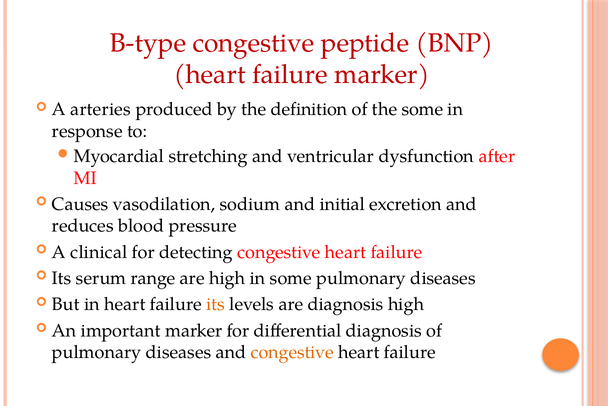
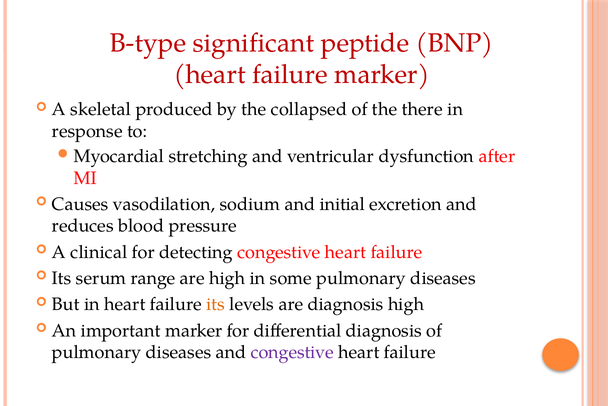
B-type congestive: congestive -> significant
arteries: arteries -> skeletal
definition: definition -> collapsed
the some: some -> there
congestive at (292, 352) colour: orange -> purple
